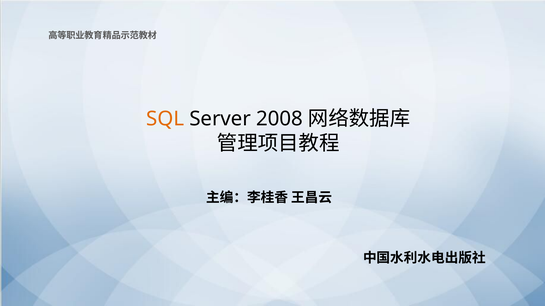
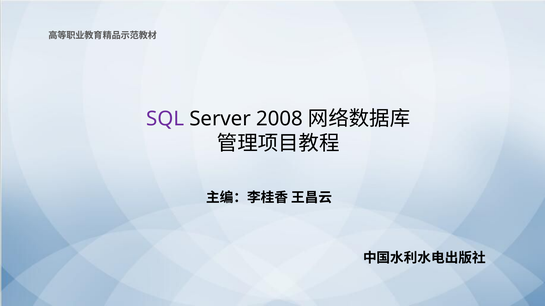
SQL colour: orange -> purple
